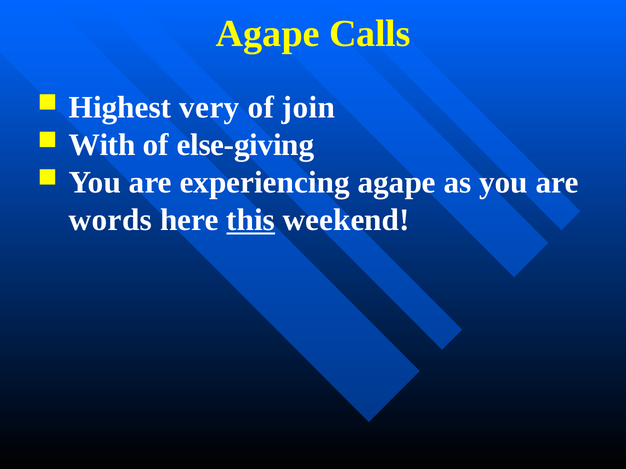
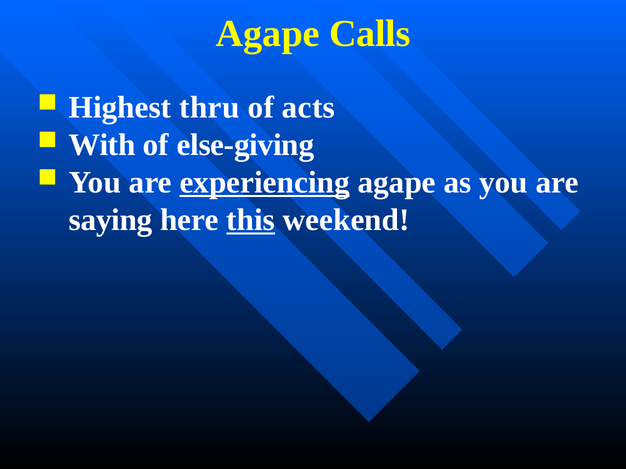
very: very -> thru
join: join -> acts
experiencing underline: none -> present
words: words -> saying
